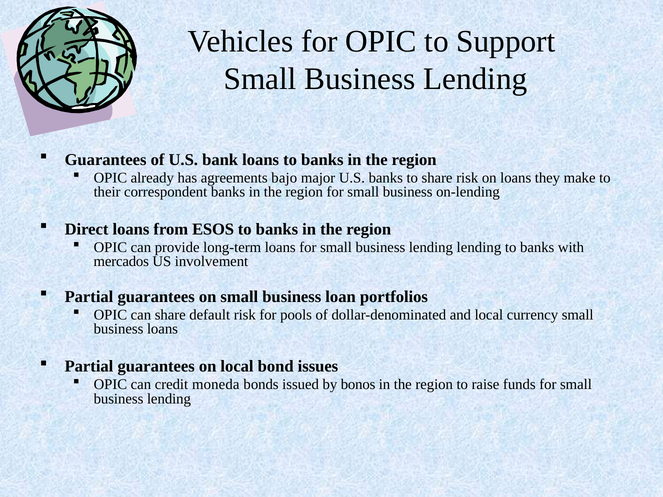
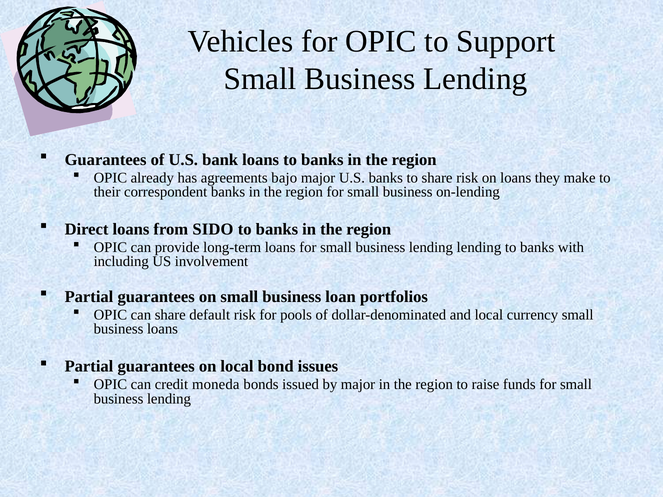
ESOS: ESOS -> SIDO
mercados: mercados -> including
by bonos: bonos -> major
